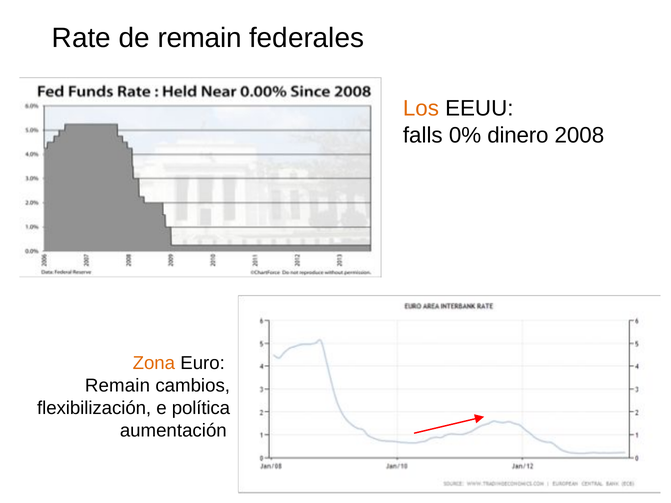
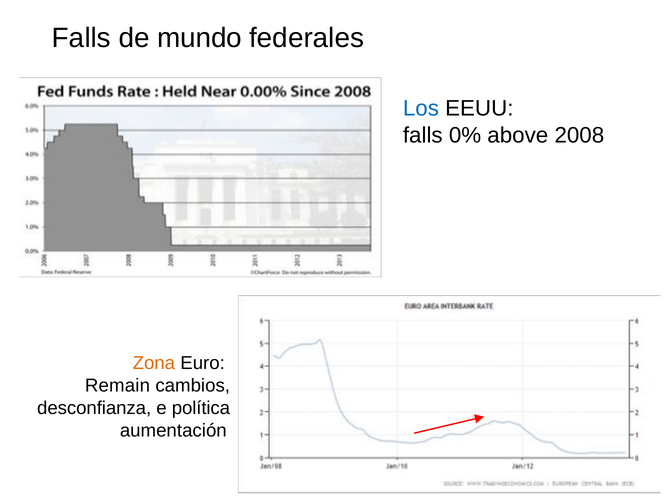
Rate at (81, 38): Rate -> Falls
de remain: remain -> mundo
Los colour: orange -> blue
dinero: dinero -> above
flexibilización: flexibilización -> desconfianza
